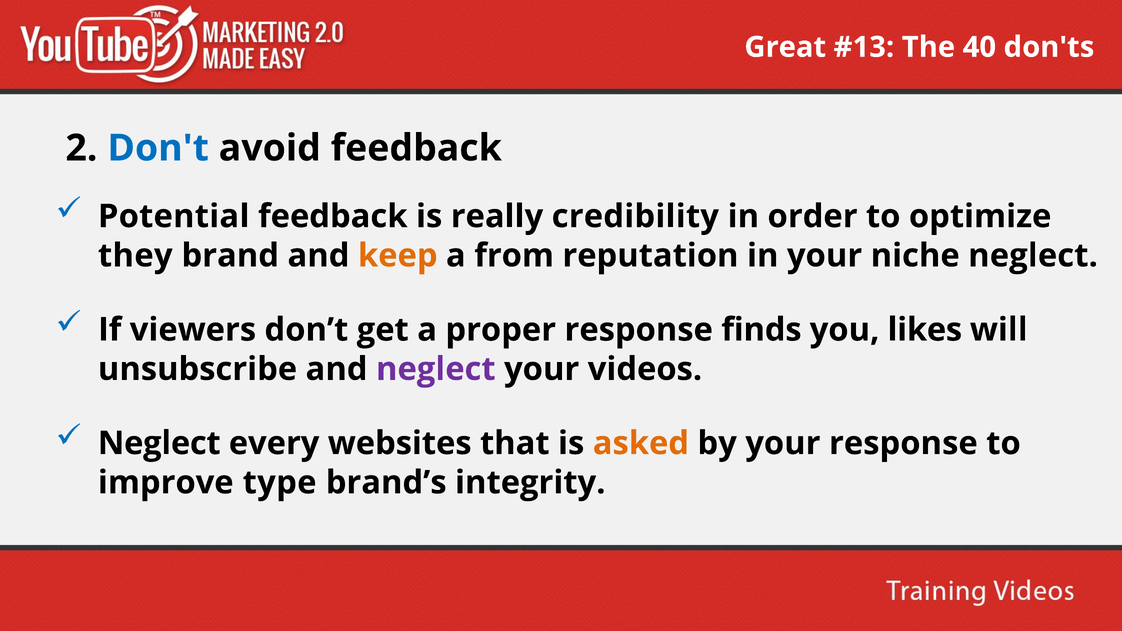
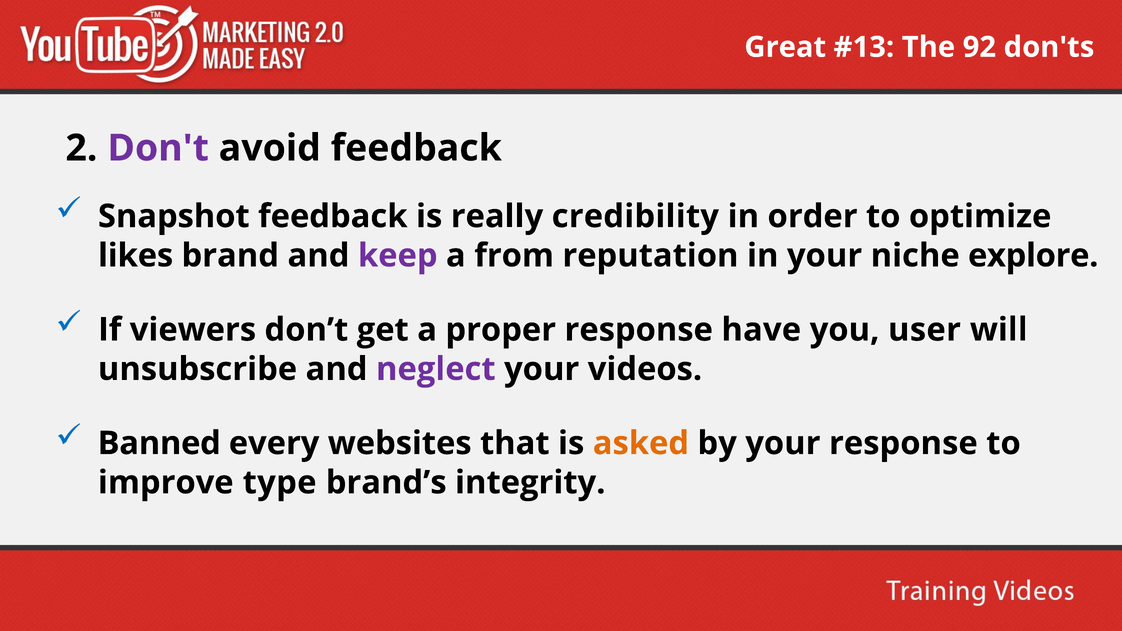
40: 40 -> 92
Don't colour: blue -> purple
Potential: Potential -> Snapshot
they: they -> likes
keep colour: orange -> purple
niche neglect: neglect -> explore
finds: finds -> have
likes: likes -> user
Neglect at (159, 443): Neglect -> Banned
